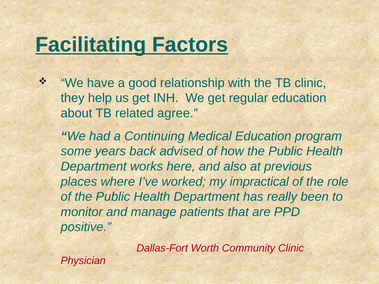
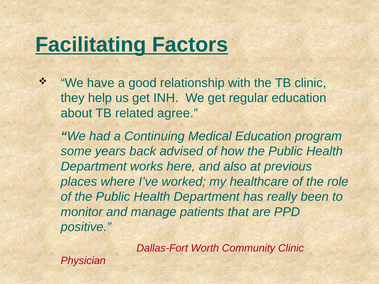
impractical: impractical -> healthcare
